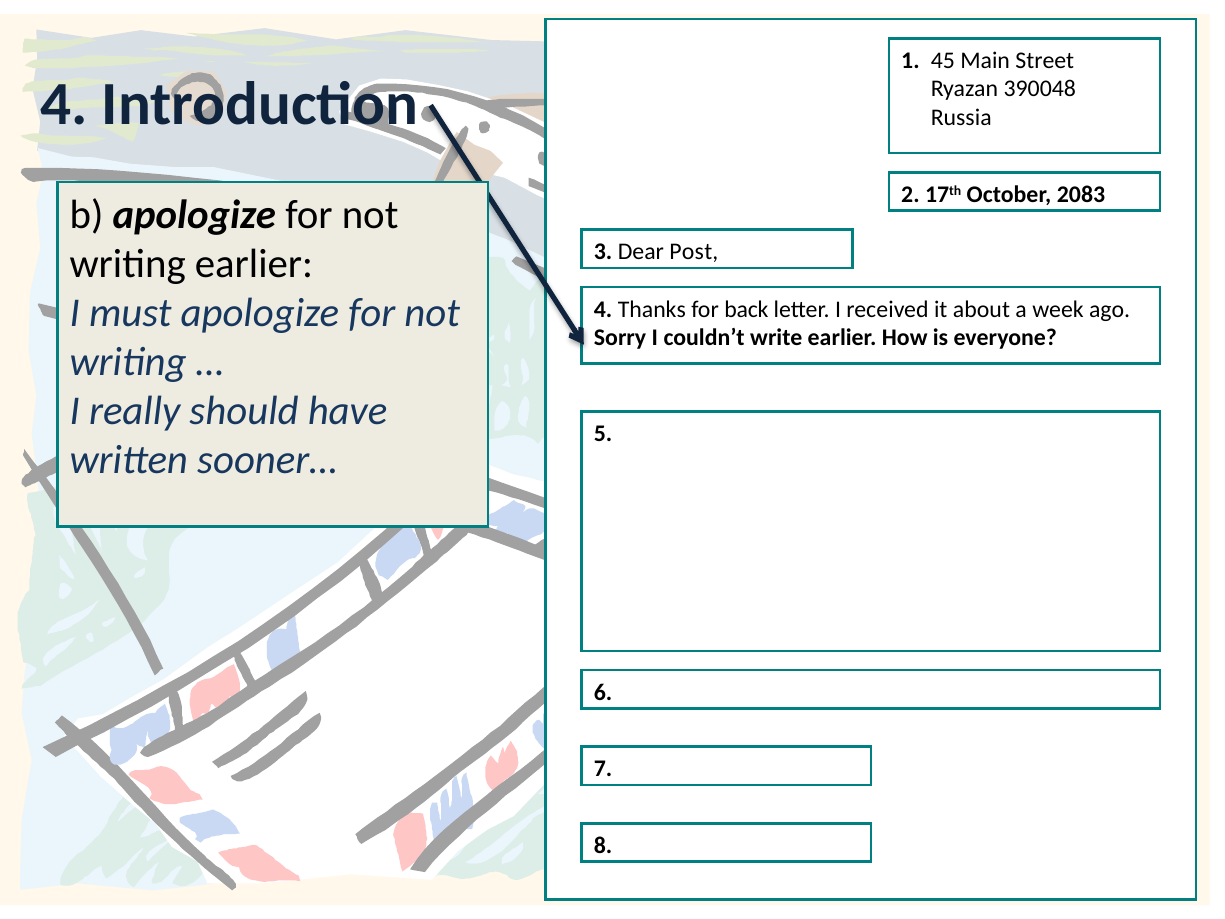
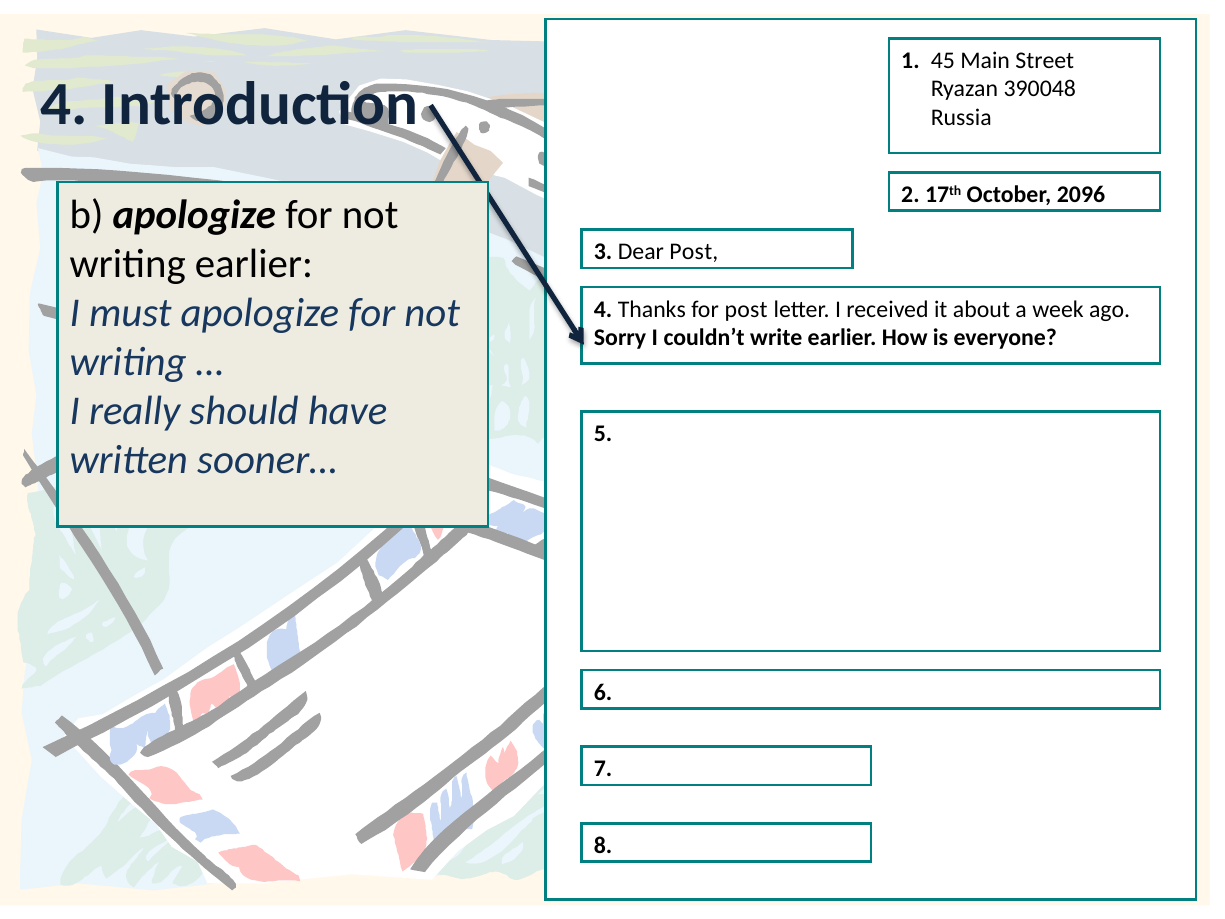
2083: 2083 -> 2096
for back: back -> post
